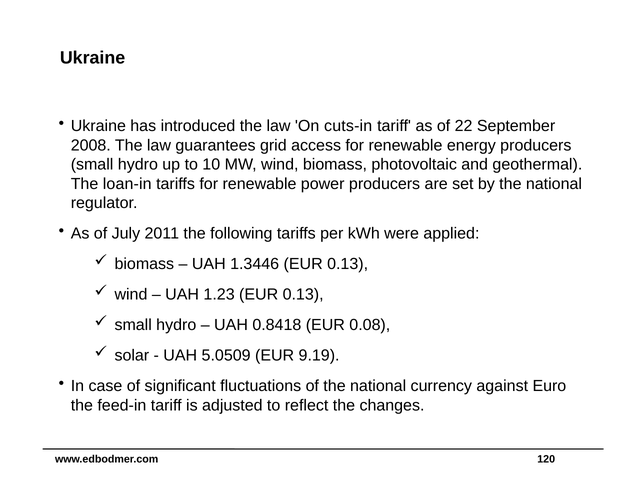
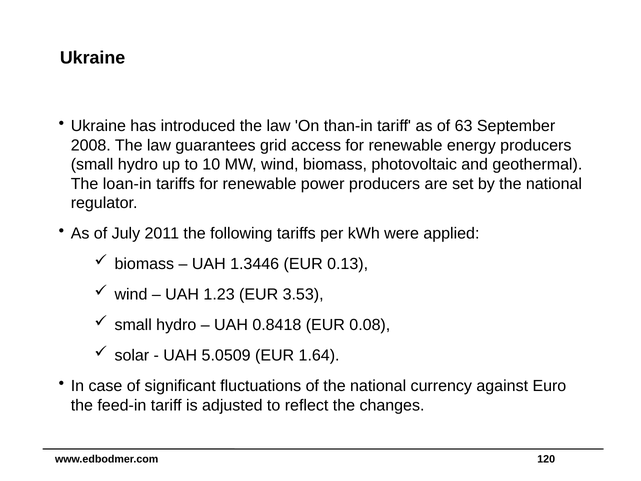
cuts-in: cuts-in -> than-in
22: 22 -> 63
1.23 EUR 0.13: 0.13 -> 3.53
9.19: 9.19 -> 1.64
